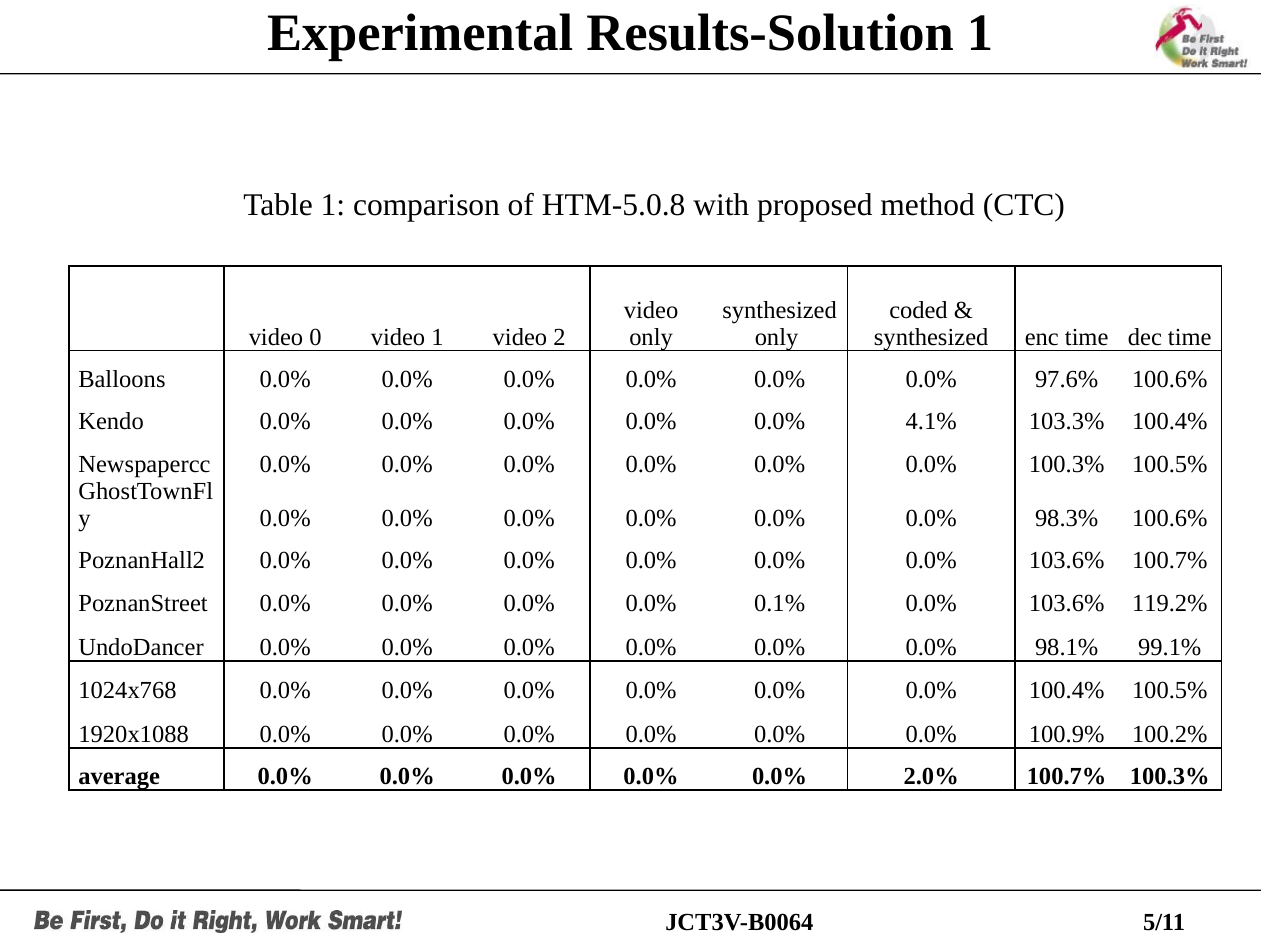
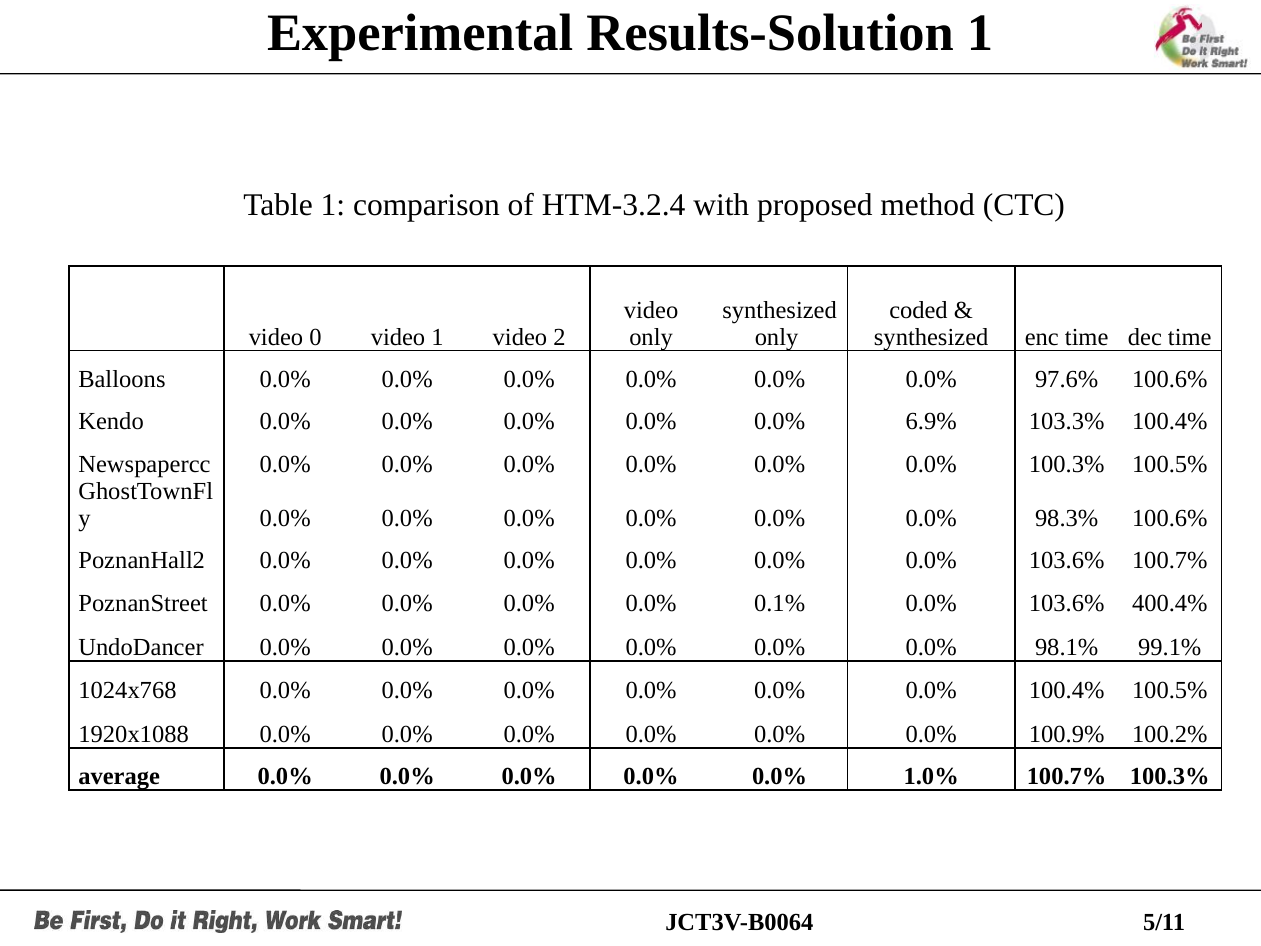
HTM-5.0.8: HTM-5.0.8 -> HTM-3.2.4
4.1%: 4.1% -> 6.9%
119.2%: 119.2% -> 400.4%
2.0%: 2.0% -> 1.0%
